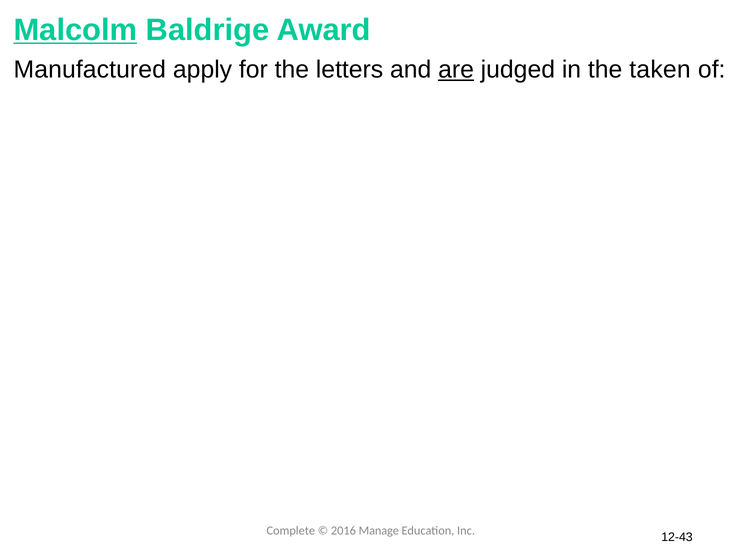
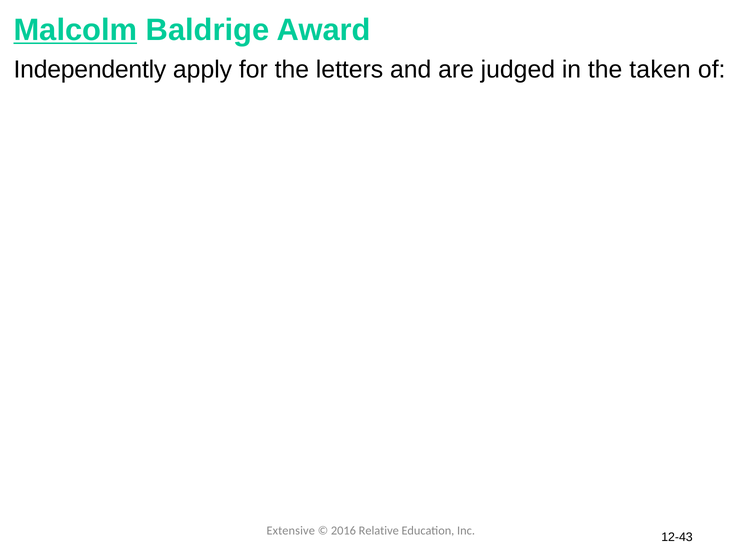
Manufactured: Manufactured -> Independently
are underline: present -> none
Complete: Complete -> Extensive
Manage: Manage -> Relative
